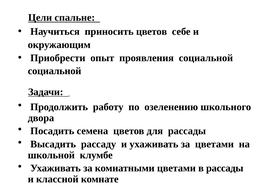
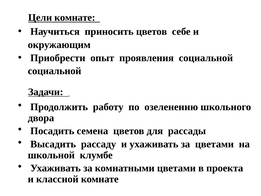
Цели спальне: спальне -> комнате
в рассады: рассады -> проекта
